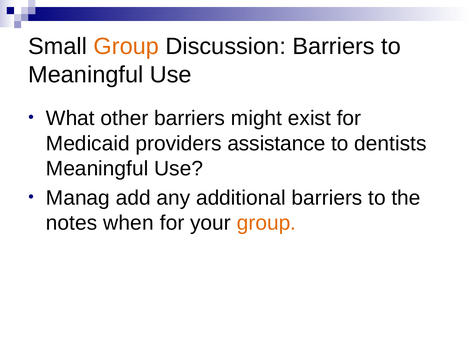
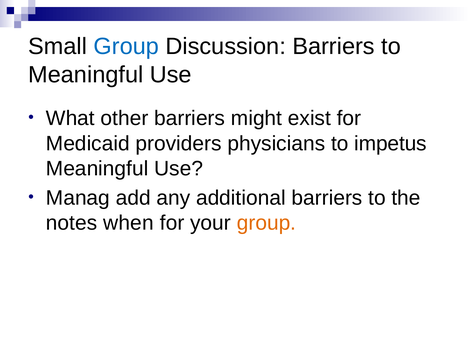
Group at (126, 46) colour: orange -> blue
assistance: assistance -> physicians
dentists: dentists -> impetus
